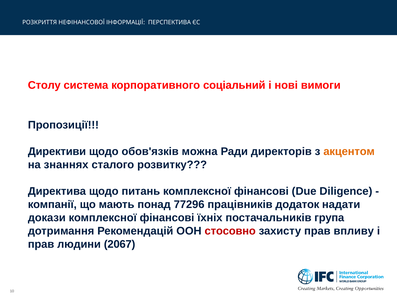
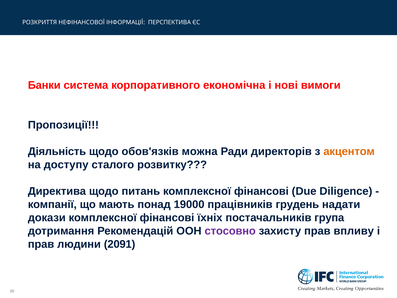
Столу: Столу -> Банки
соціальний: соціальний -> економічна
Директиви: Директиви -> Діяльність
знаннях: знаннях -> доступу
77296: 77296 -> 19000
додаток: додаток -> грудень
стосовно colour: red -> purple
2067: 2067 -> 2091
